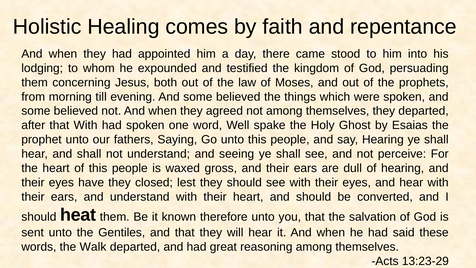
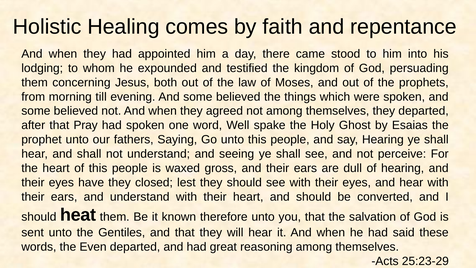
that With: With -> Pray
Walk: Walk -> Even
13:23-29: 13:23-29 -> 25:23-29
